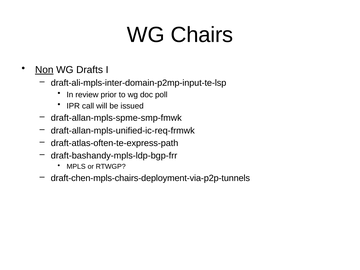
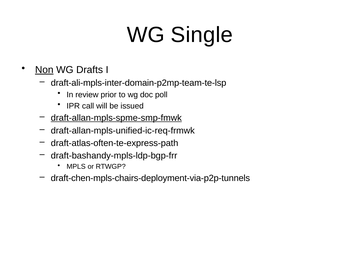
Chairs: Chairs -> Single
draft-ali-mpls-inter-domain-p2mp-input-te-lsp: draft-ali-mpls-inter-domain-p2mp-input-te-lsp -> draft-ali-mpls-inter-domain-p2mp-team-te-lsp
draft-allan-mpls-spme-smp-fmwk underline: none -> present
